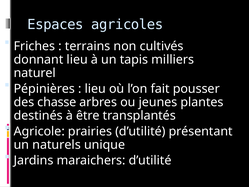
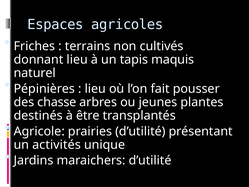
milliers: milliers -> maquis
naturels: naturels -> activités
